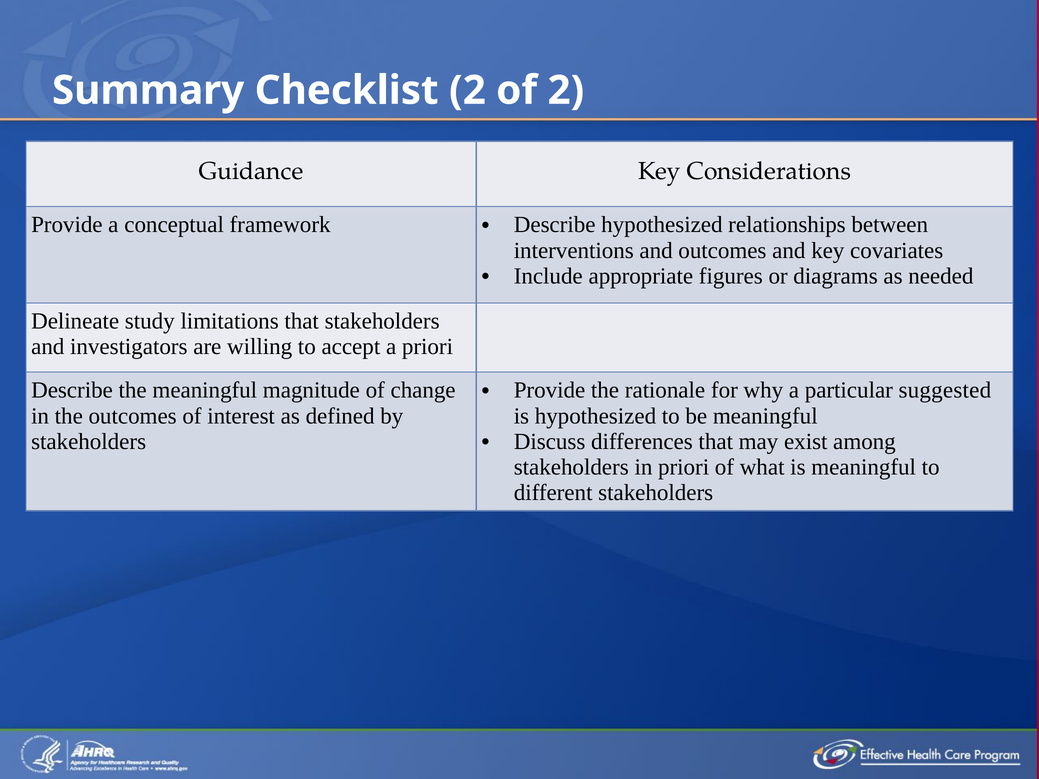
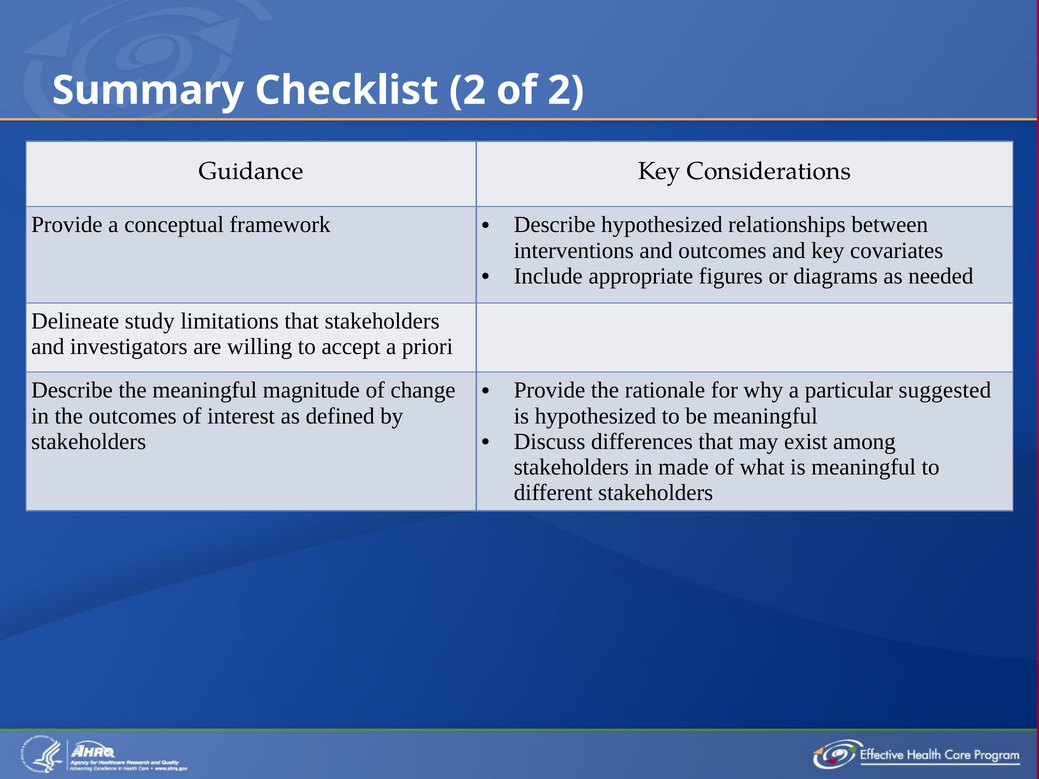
in priori: priori -> made
